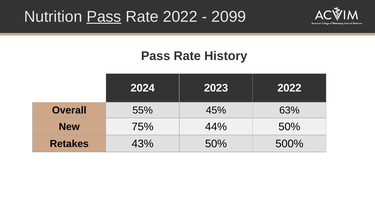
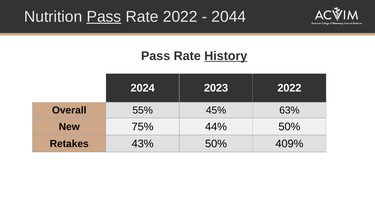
2099: 2099 -> 2044
History underline: none -> present
500%: 500% -> 409%
